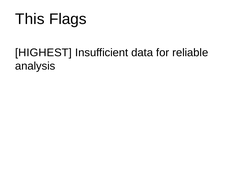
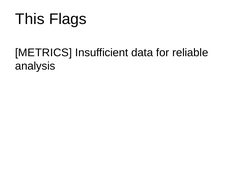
HIGHEST: HIGHEST -> METRICS
